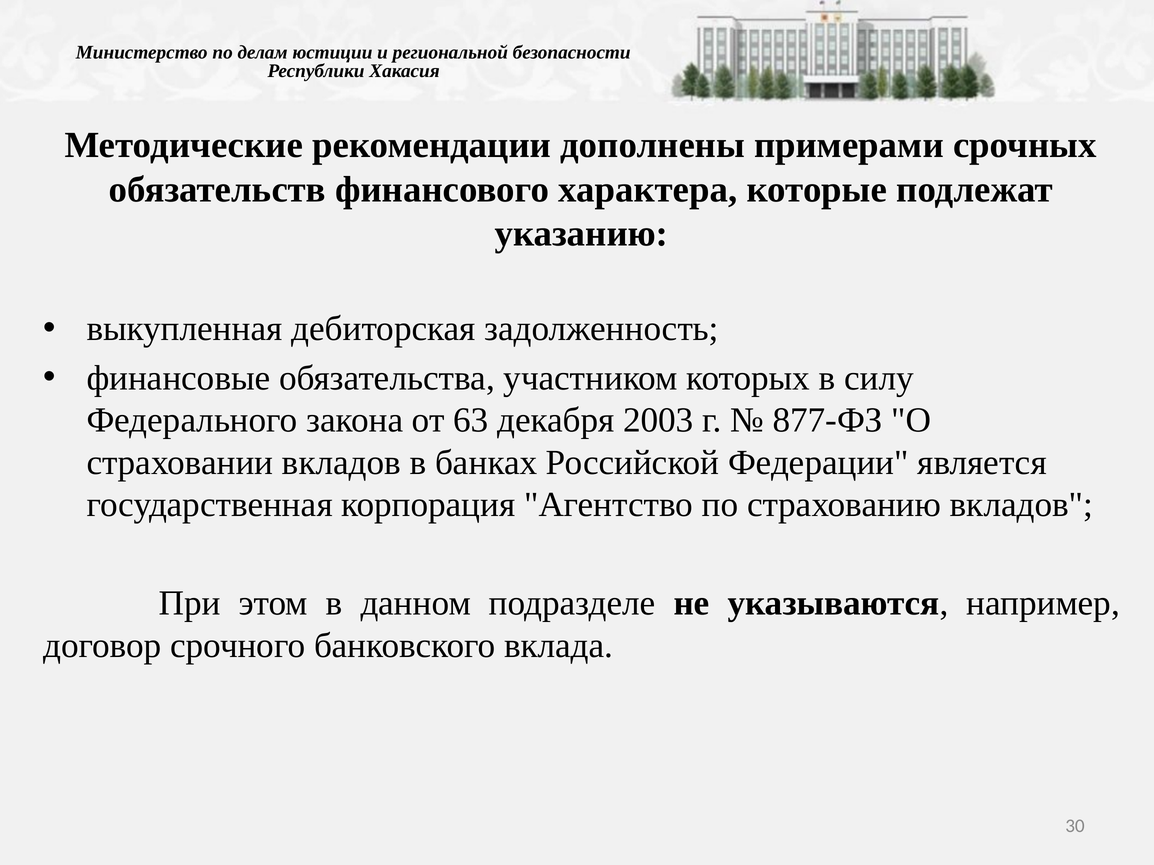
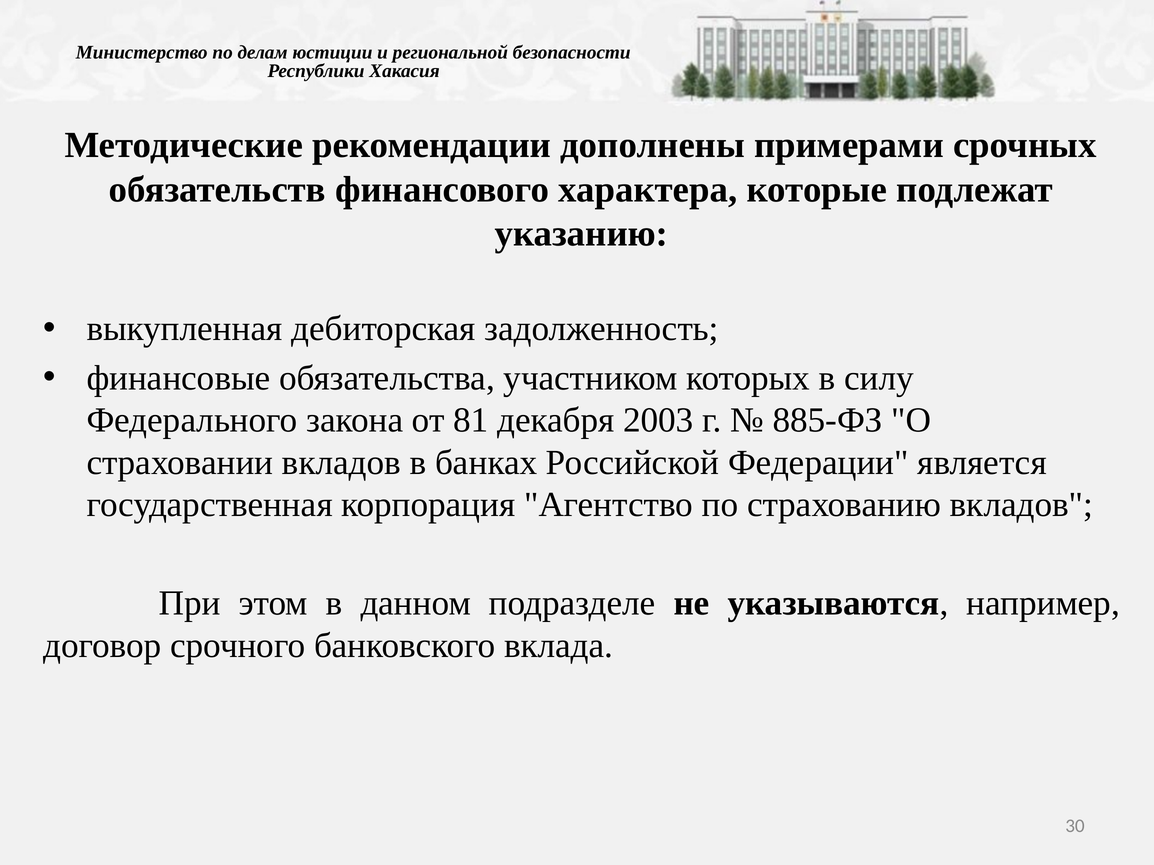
63: 63 -> 81
877-ФЗ: 877-ФЗ -> 885-ФЗ
